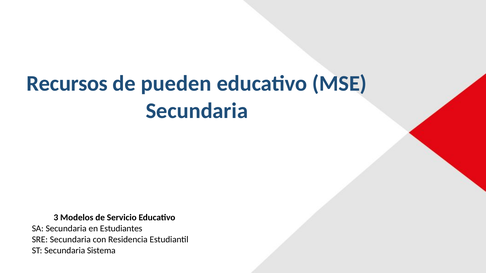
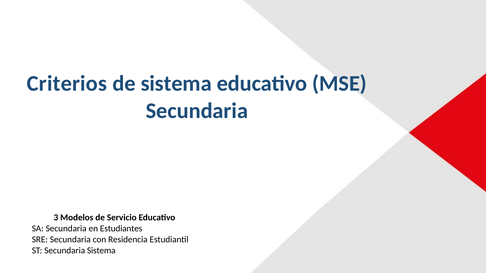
Recursos: Recursos -> Criterios
de pueden: pueden -> sistema
